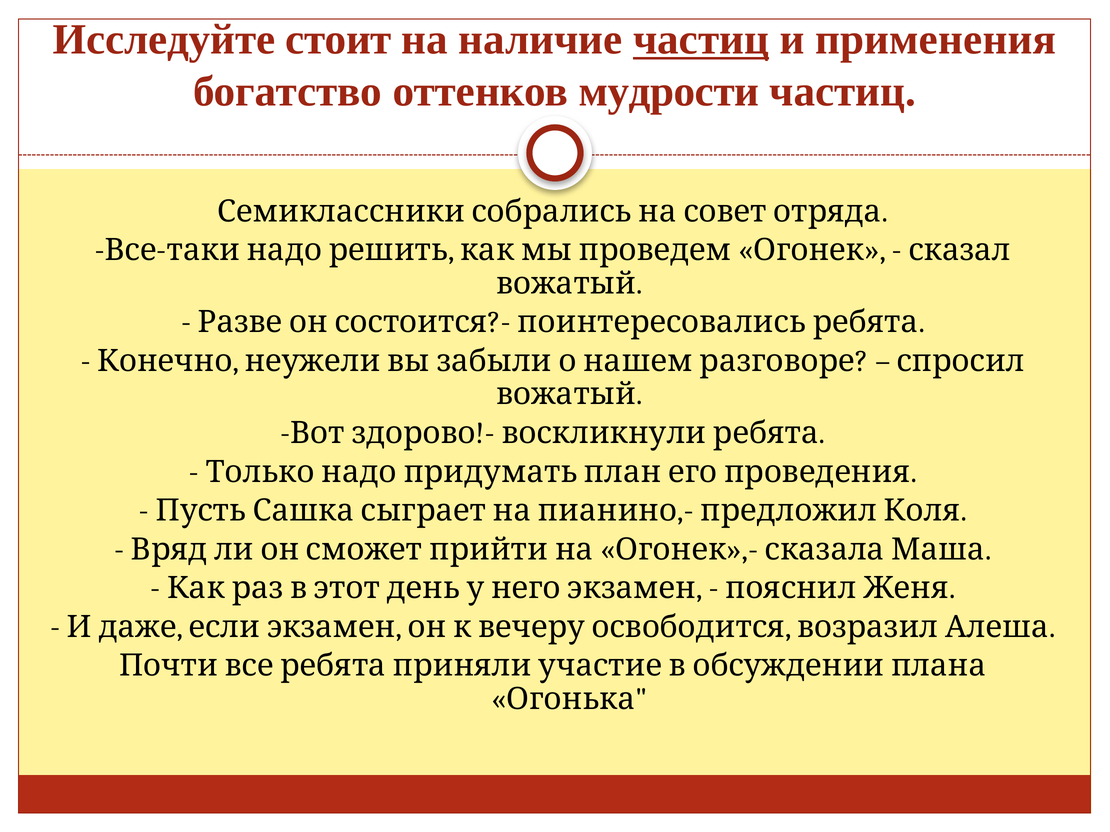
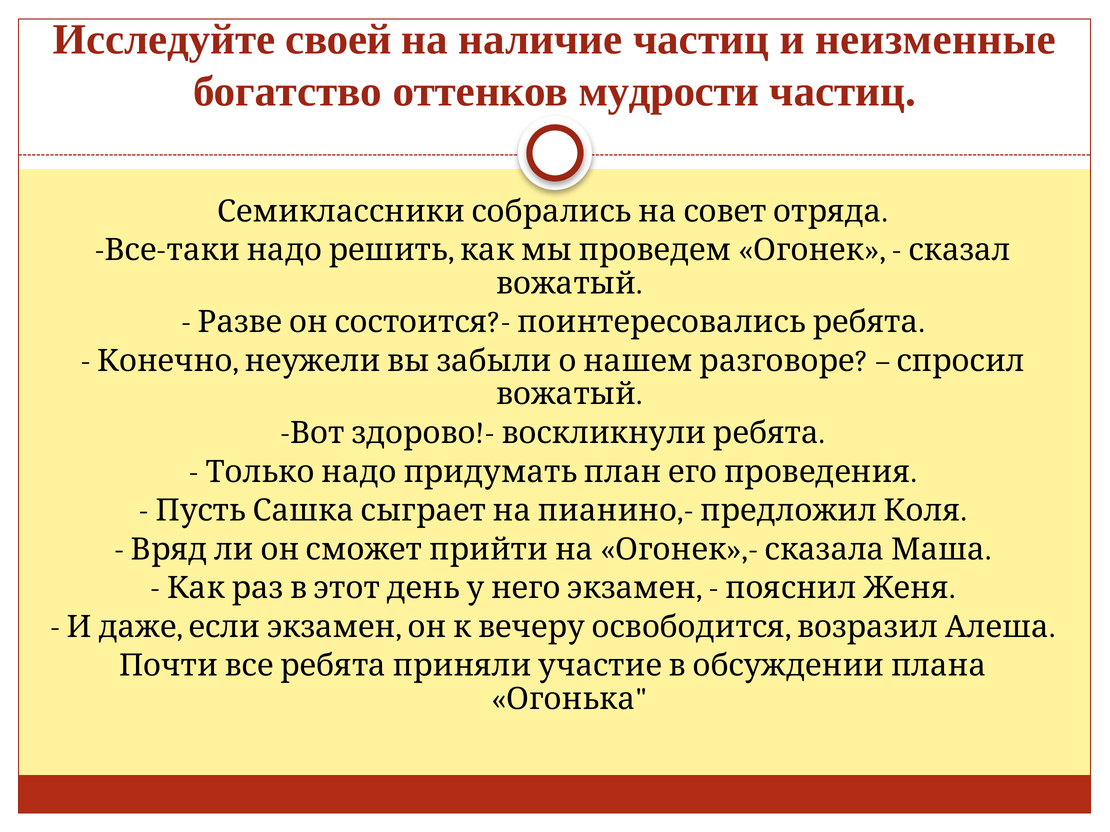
стоит: стоит -> своей
частиц at (701, 40) underline: present -> none
применения: применения -> неизменные
